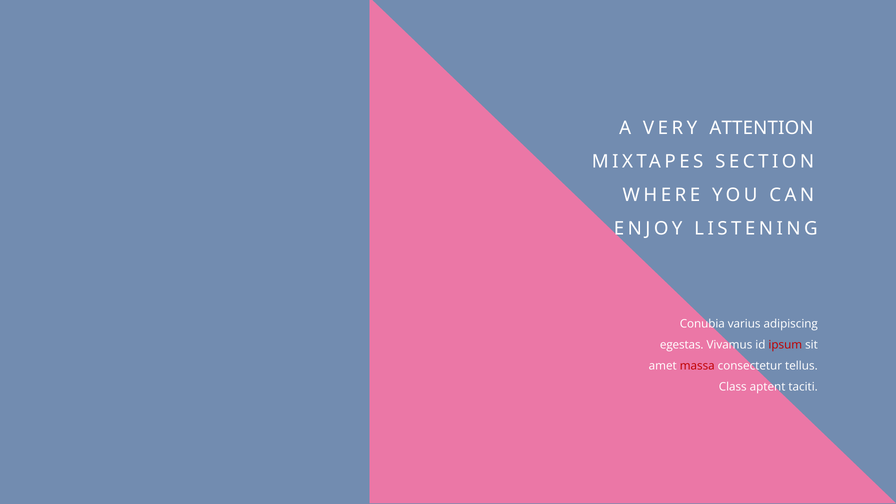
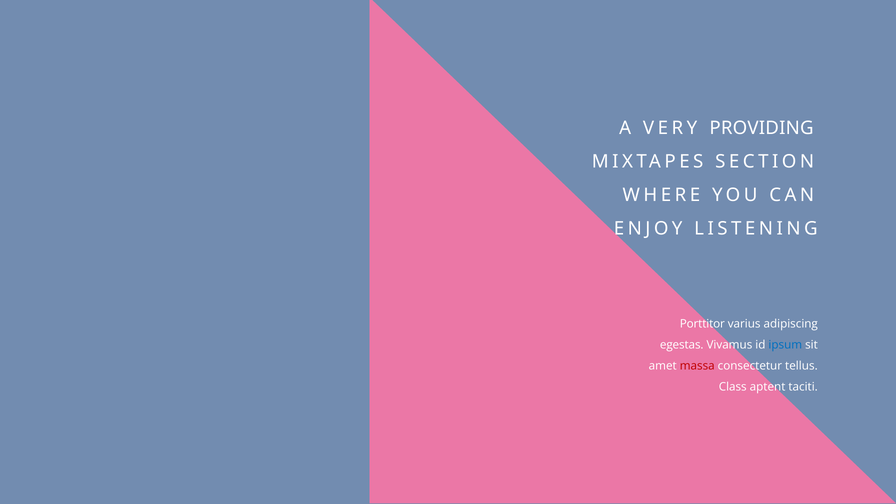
ATTENTION: ATTENTION -> PROVIDING
Conubia: Conubia -> Porttitor
ipsum colour: red -> blue
